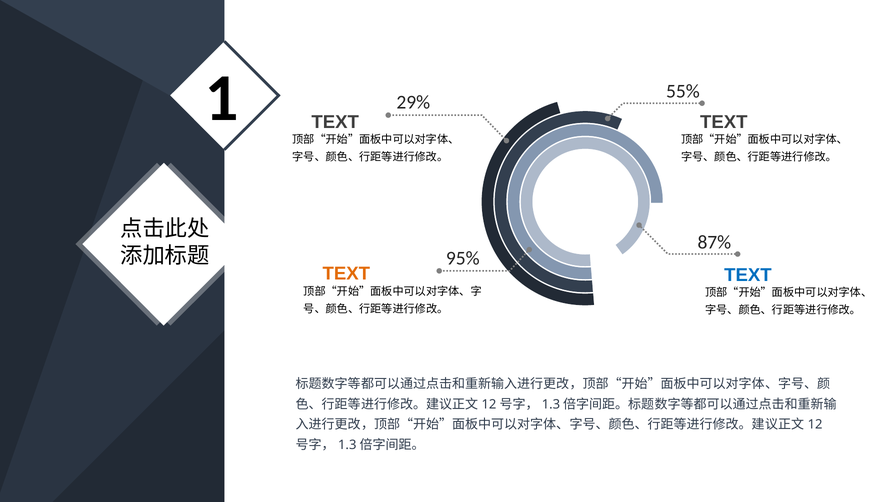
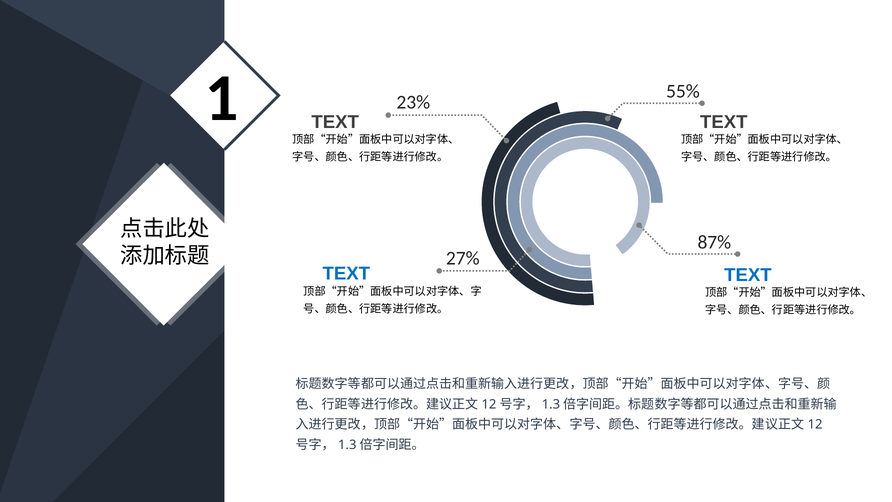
29%: 29% -> 23%
95%: 95% -> 27%
TEXT at (346, 274) colour: orange -> blue
